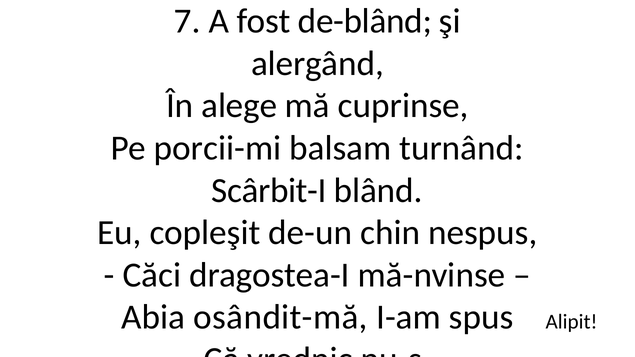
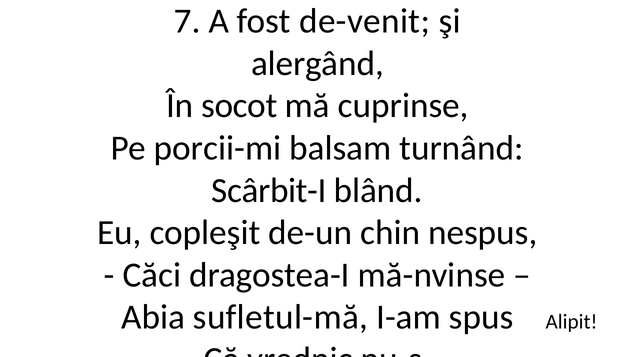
de-blând: de-blând -> de-venit
alege: alege -> socot
osândit-mă: osândit-mă -> sufletul-mă
